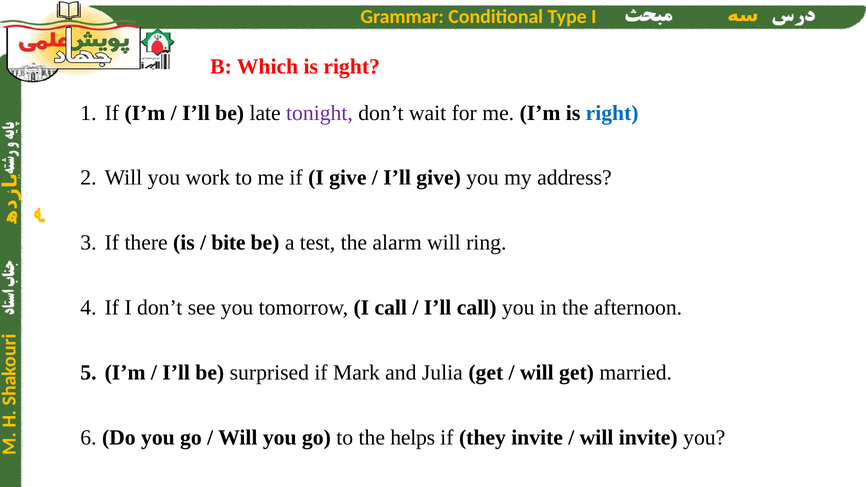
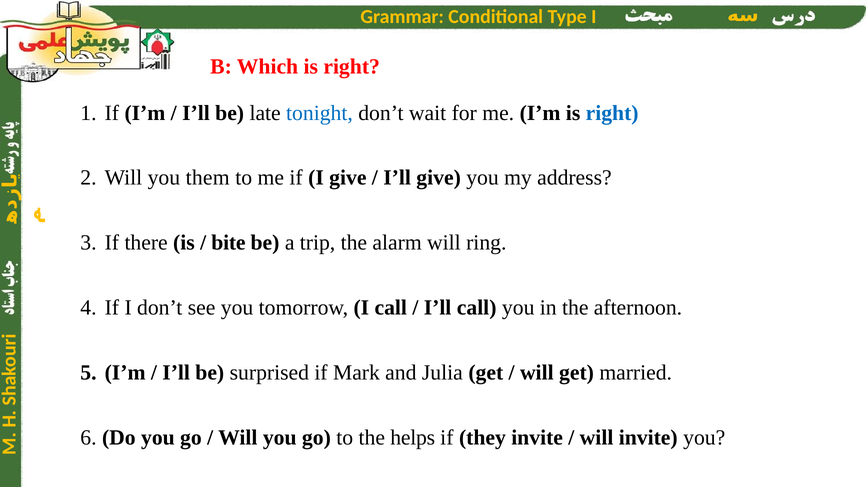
tonight colour: purple -> blue
work: work -> them
test: test -> trip
